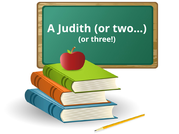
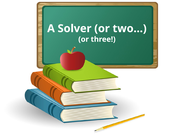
Judith: Judith -> Solver
